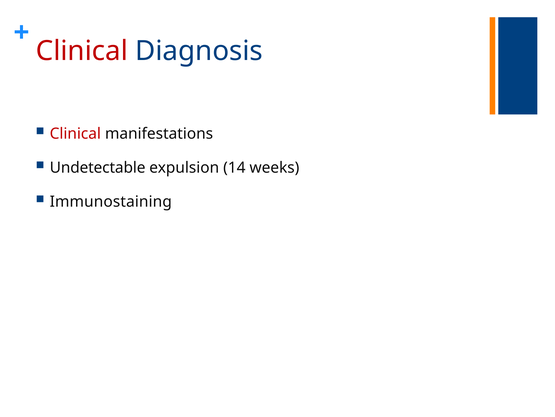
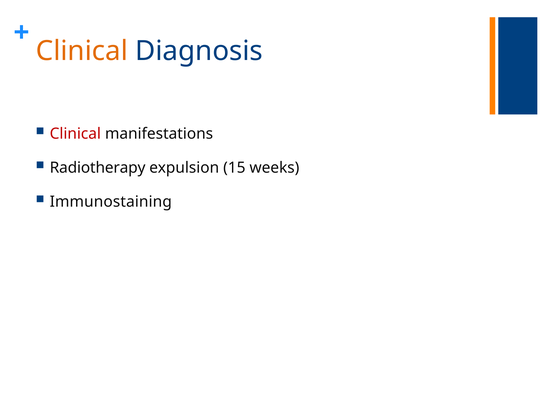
Clinical at (82, 51) colour: red -> orange
Undetectable: Undetectable -> Radiotherapy
14: 14 -> 15
